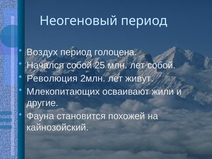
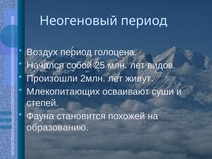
лет собой: собой -> видов
Революция: Революция -> Произошли
жили: жили -> суши
другие: другие -> степей
кайнозойский: кайнозойский -> образованию
